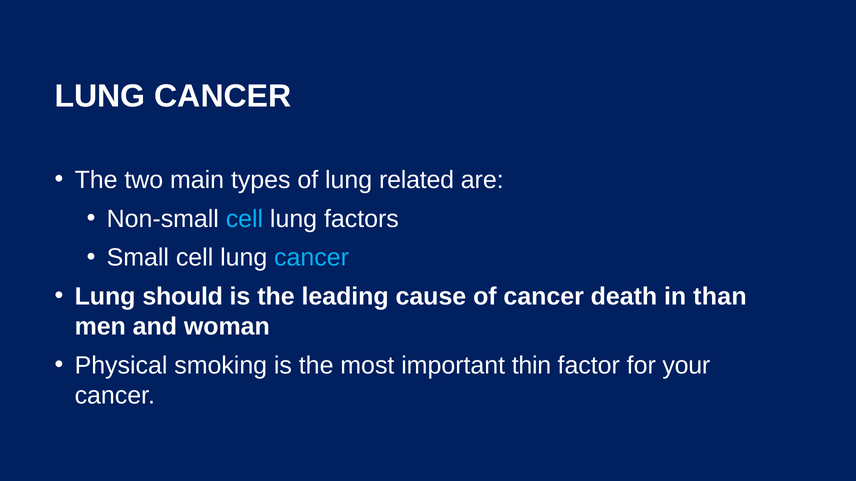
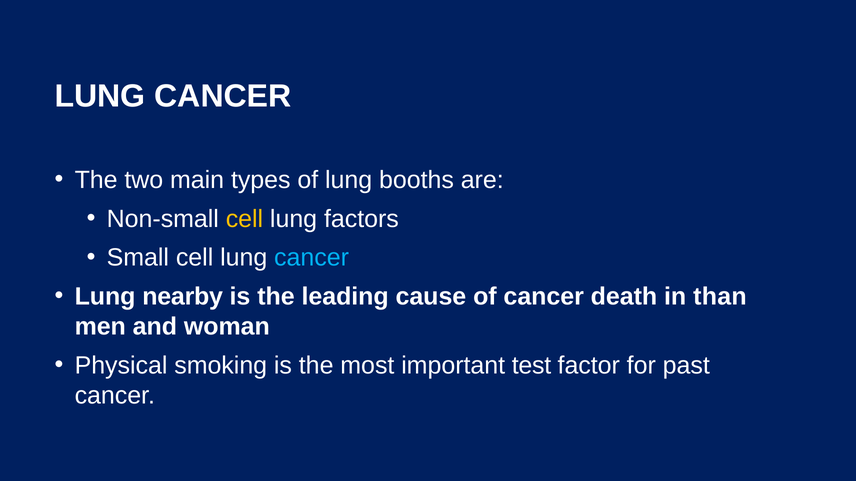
related: related -> booths
cell at (244, 219) colour: light blue -> yellow
should: should -> nearby
thin: thin -> test
your: your -> past
